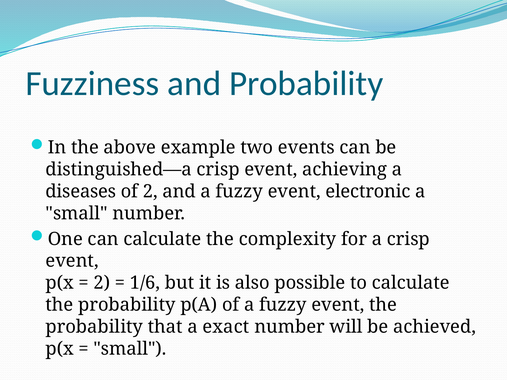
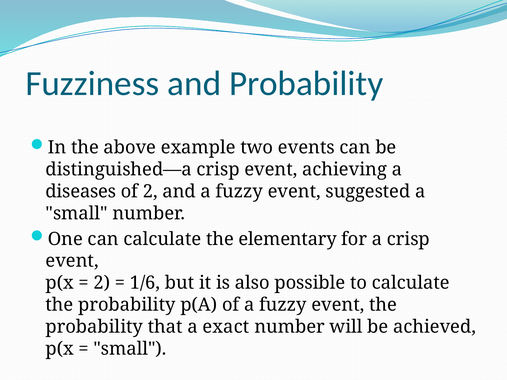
electronic: electronic -> suggested
complexity: complexity -> elementary
